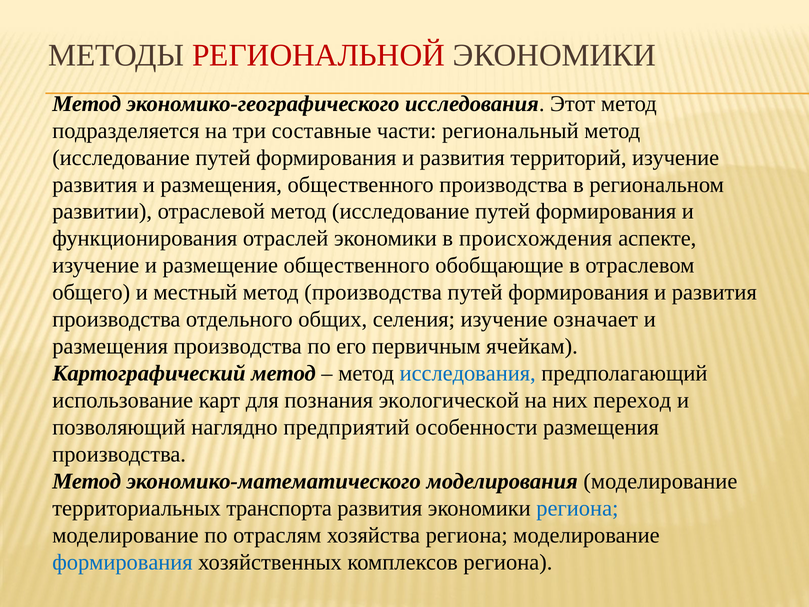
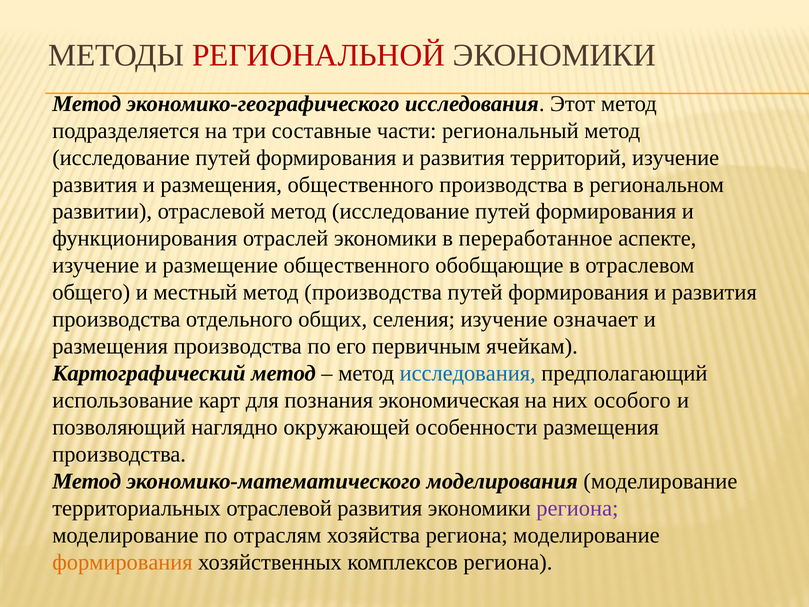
происхождения: происхождения -> переработанное
экологической: экологической -> экономическая
переход: переход -> особого
предприятий: предприятий -> окружающей
территориальных транспорта: транспорта -> отраслевой
региона at (577, 508) colour: blue -> purple
формирования at (122, 562) colour: blue -> orange
